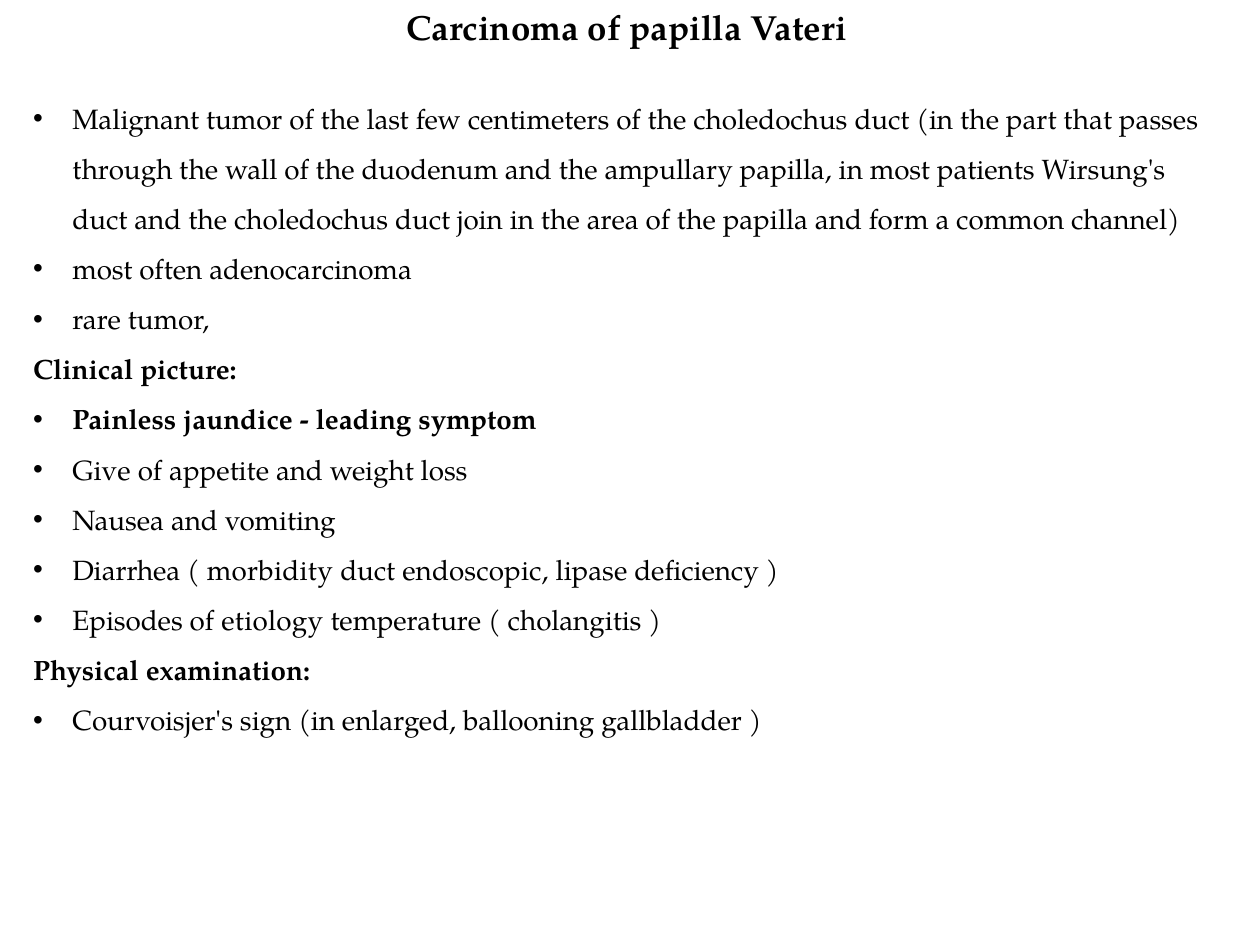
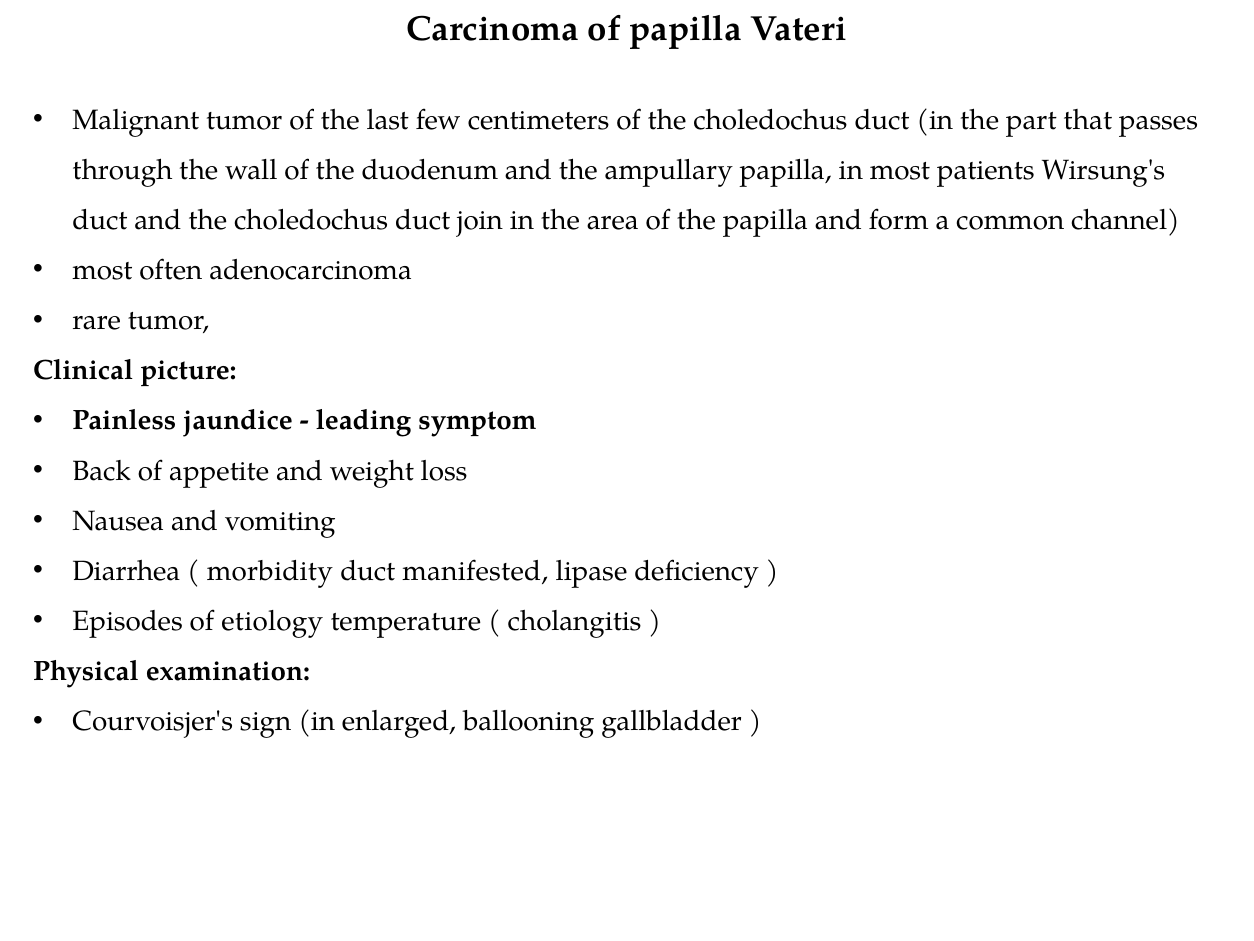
Give: Give -> Back
endoscopic: endoscopic -> manifested
